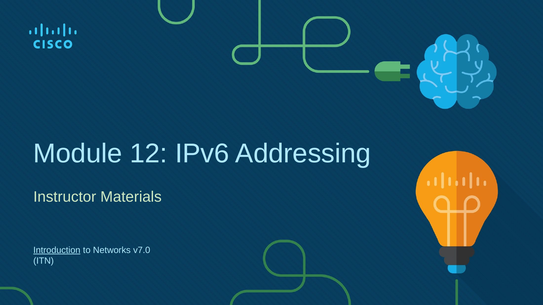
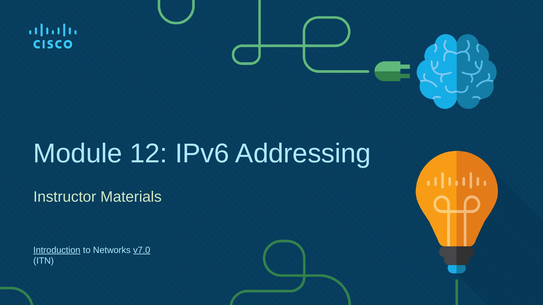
v7.0 underline: none -> present
